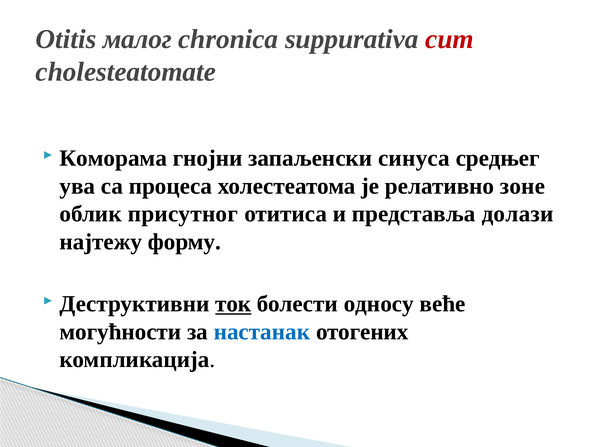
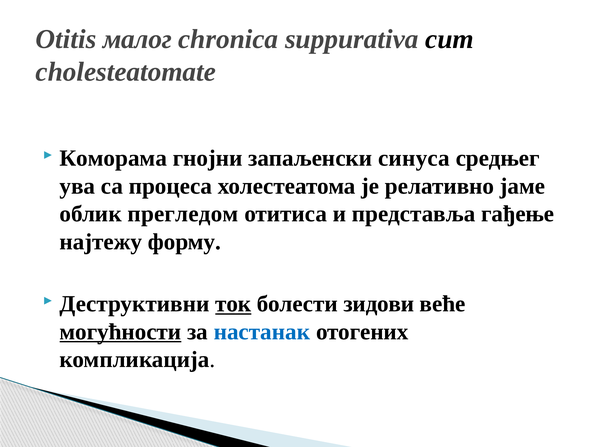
cum colour: red -> black
зоне: зоне -> јаме
присутног: присутног -> прегледом
долази: долази -> гађење
односу: односу -> зидови
могућности underline: none -> present
